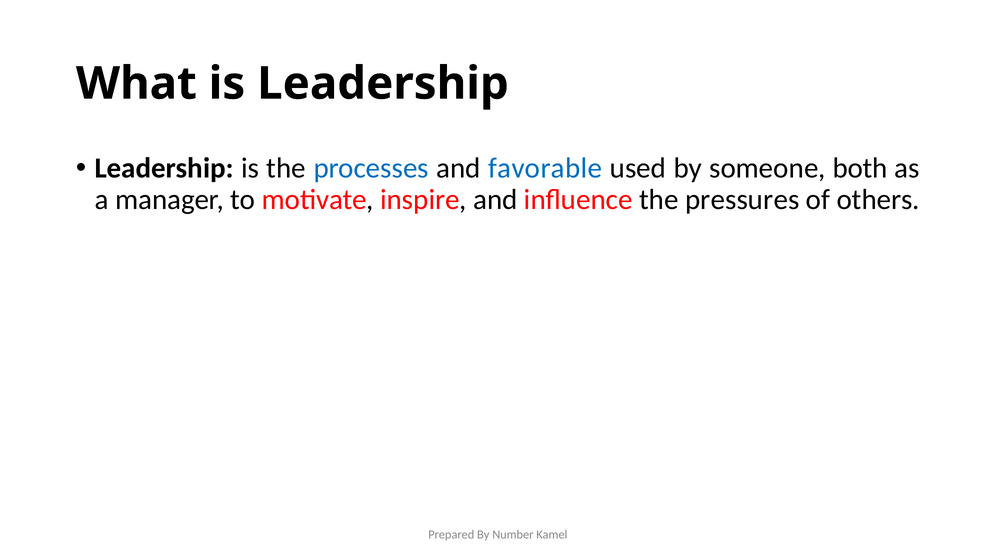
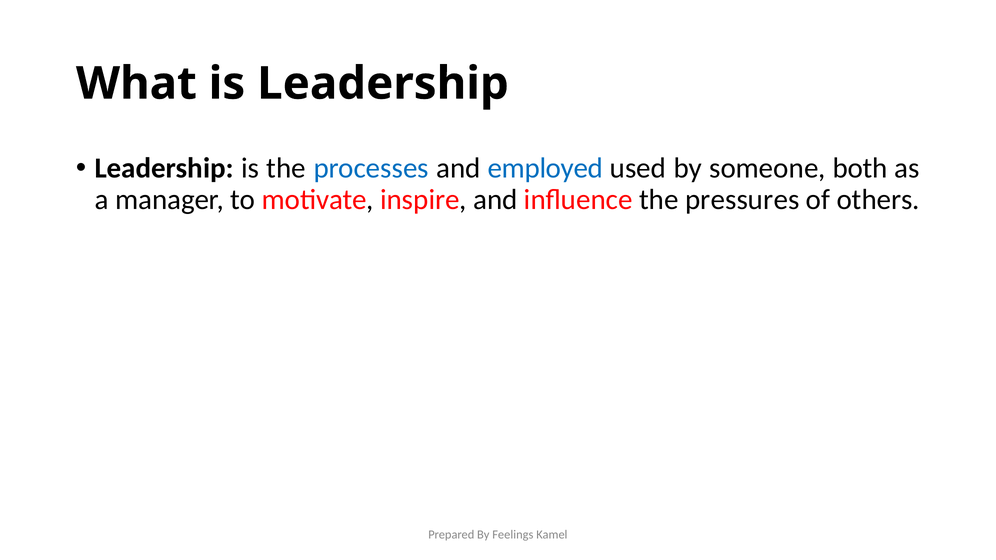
favorable: favorable -> employed
Number: Number -> Feelings
